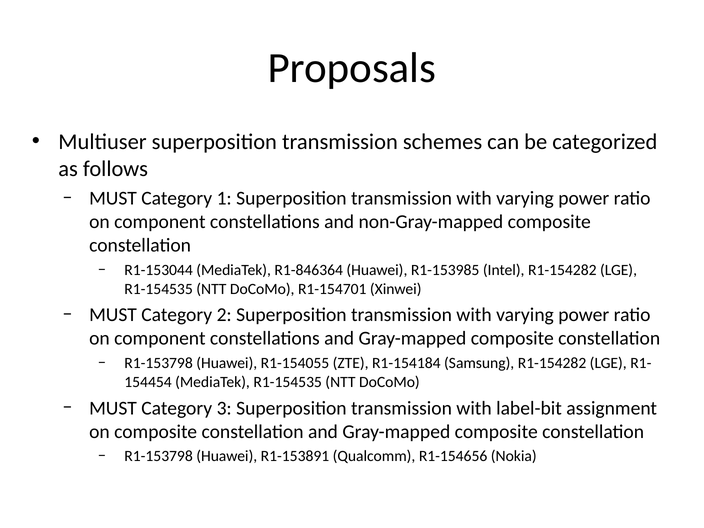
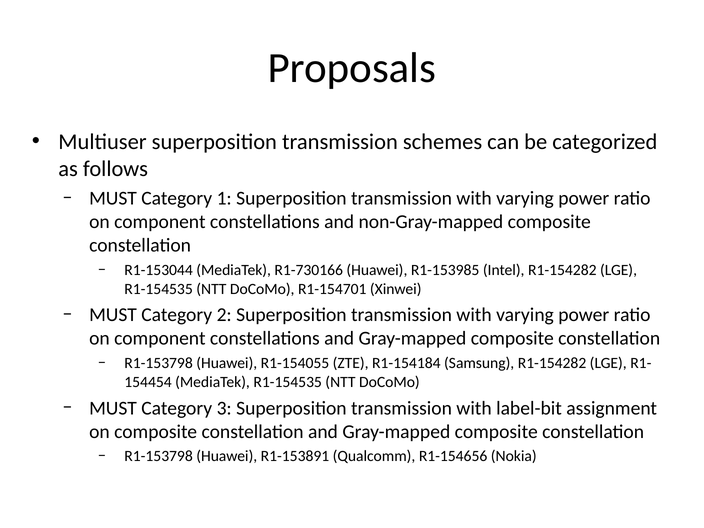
R1-846364: R1-846364 -> R1-730166
